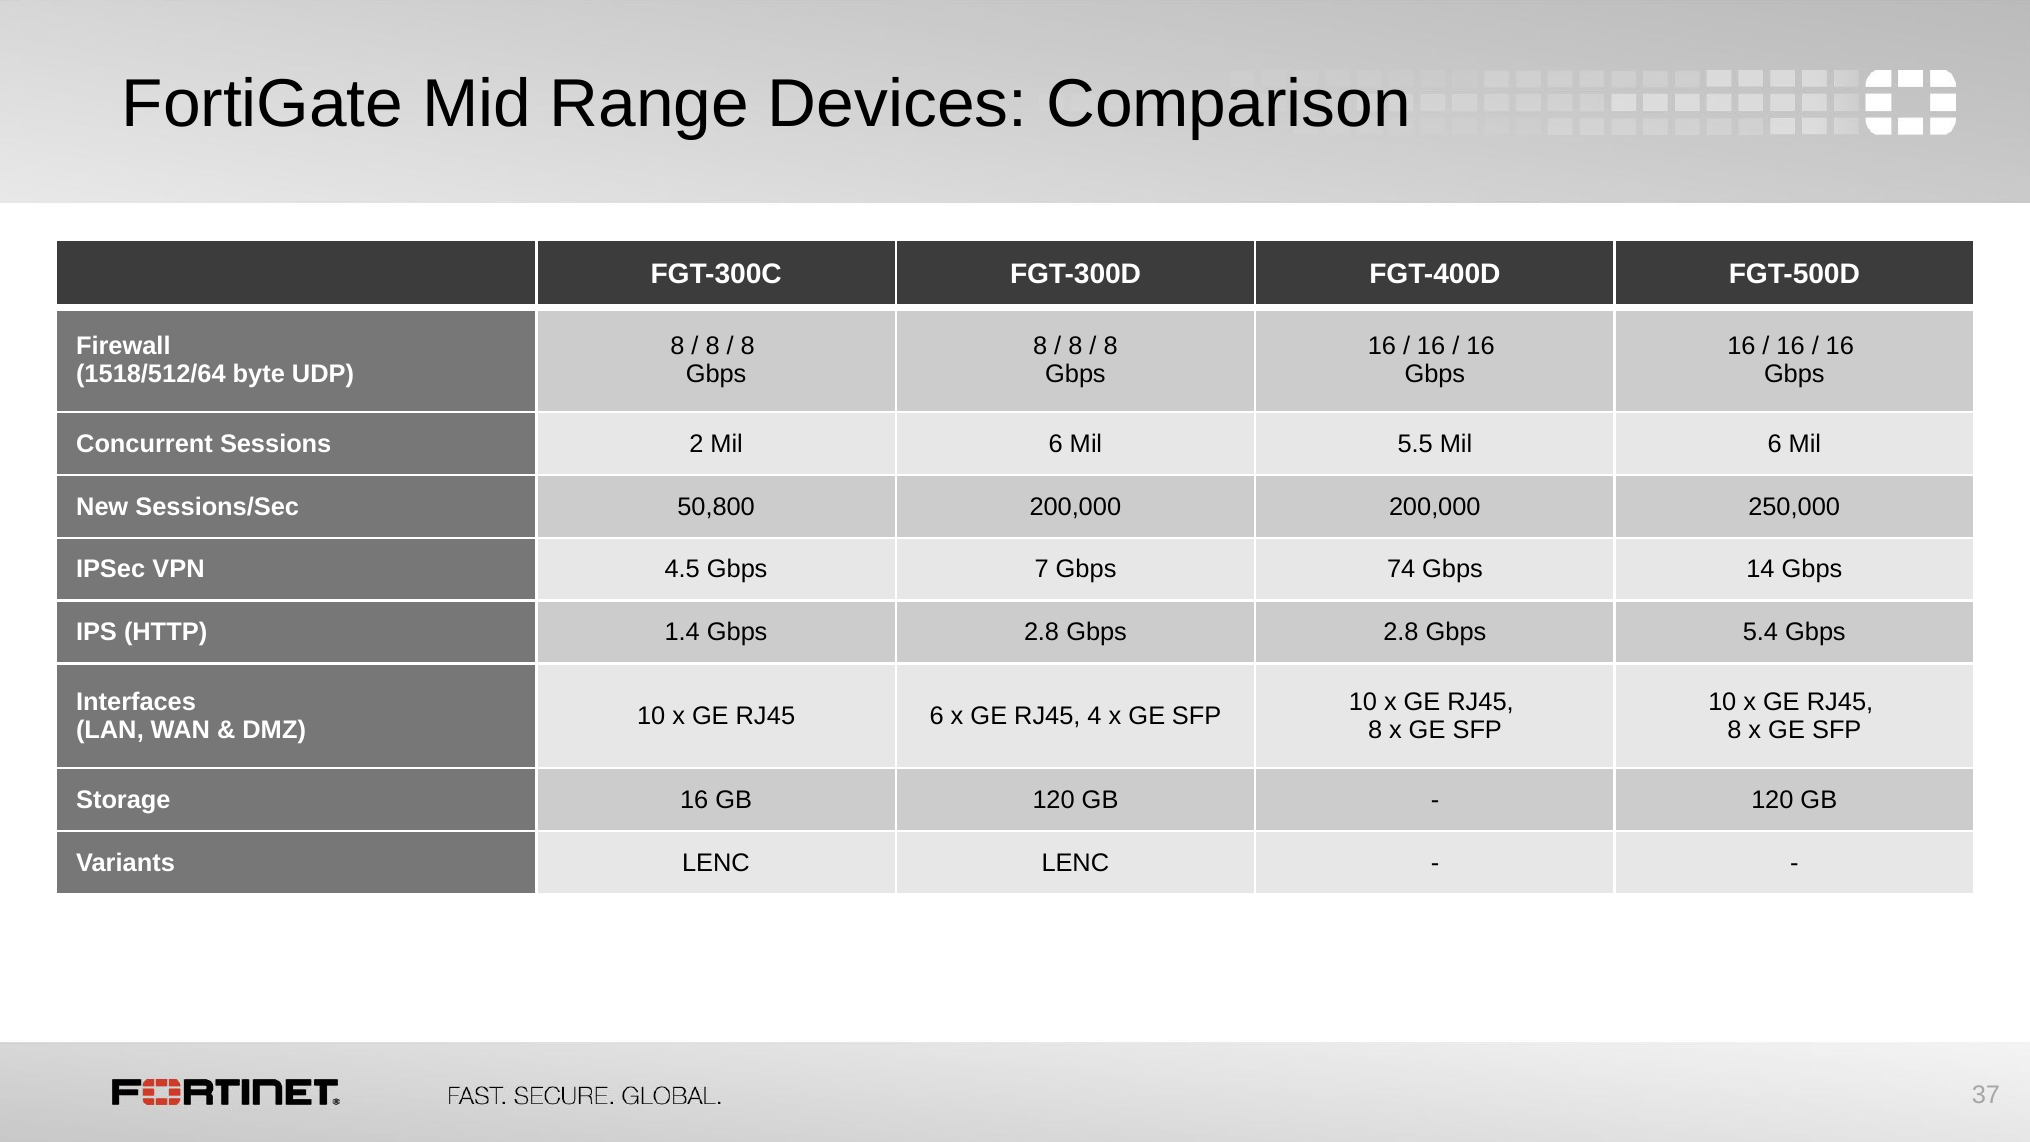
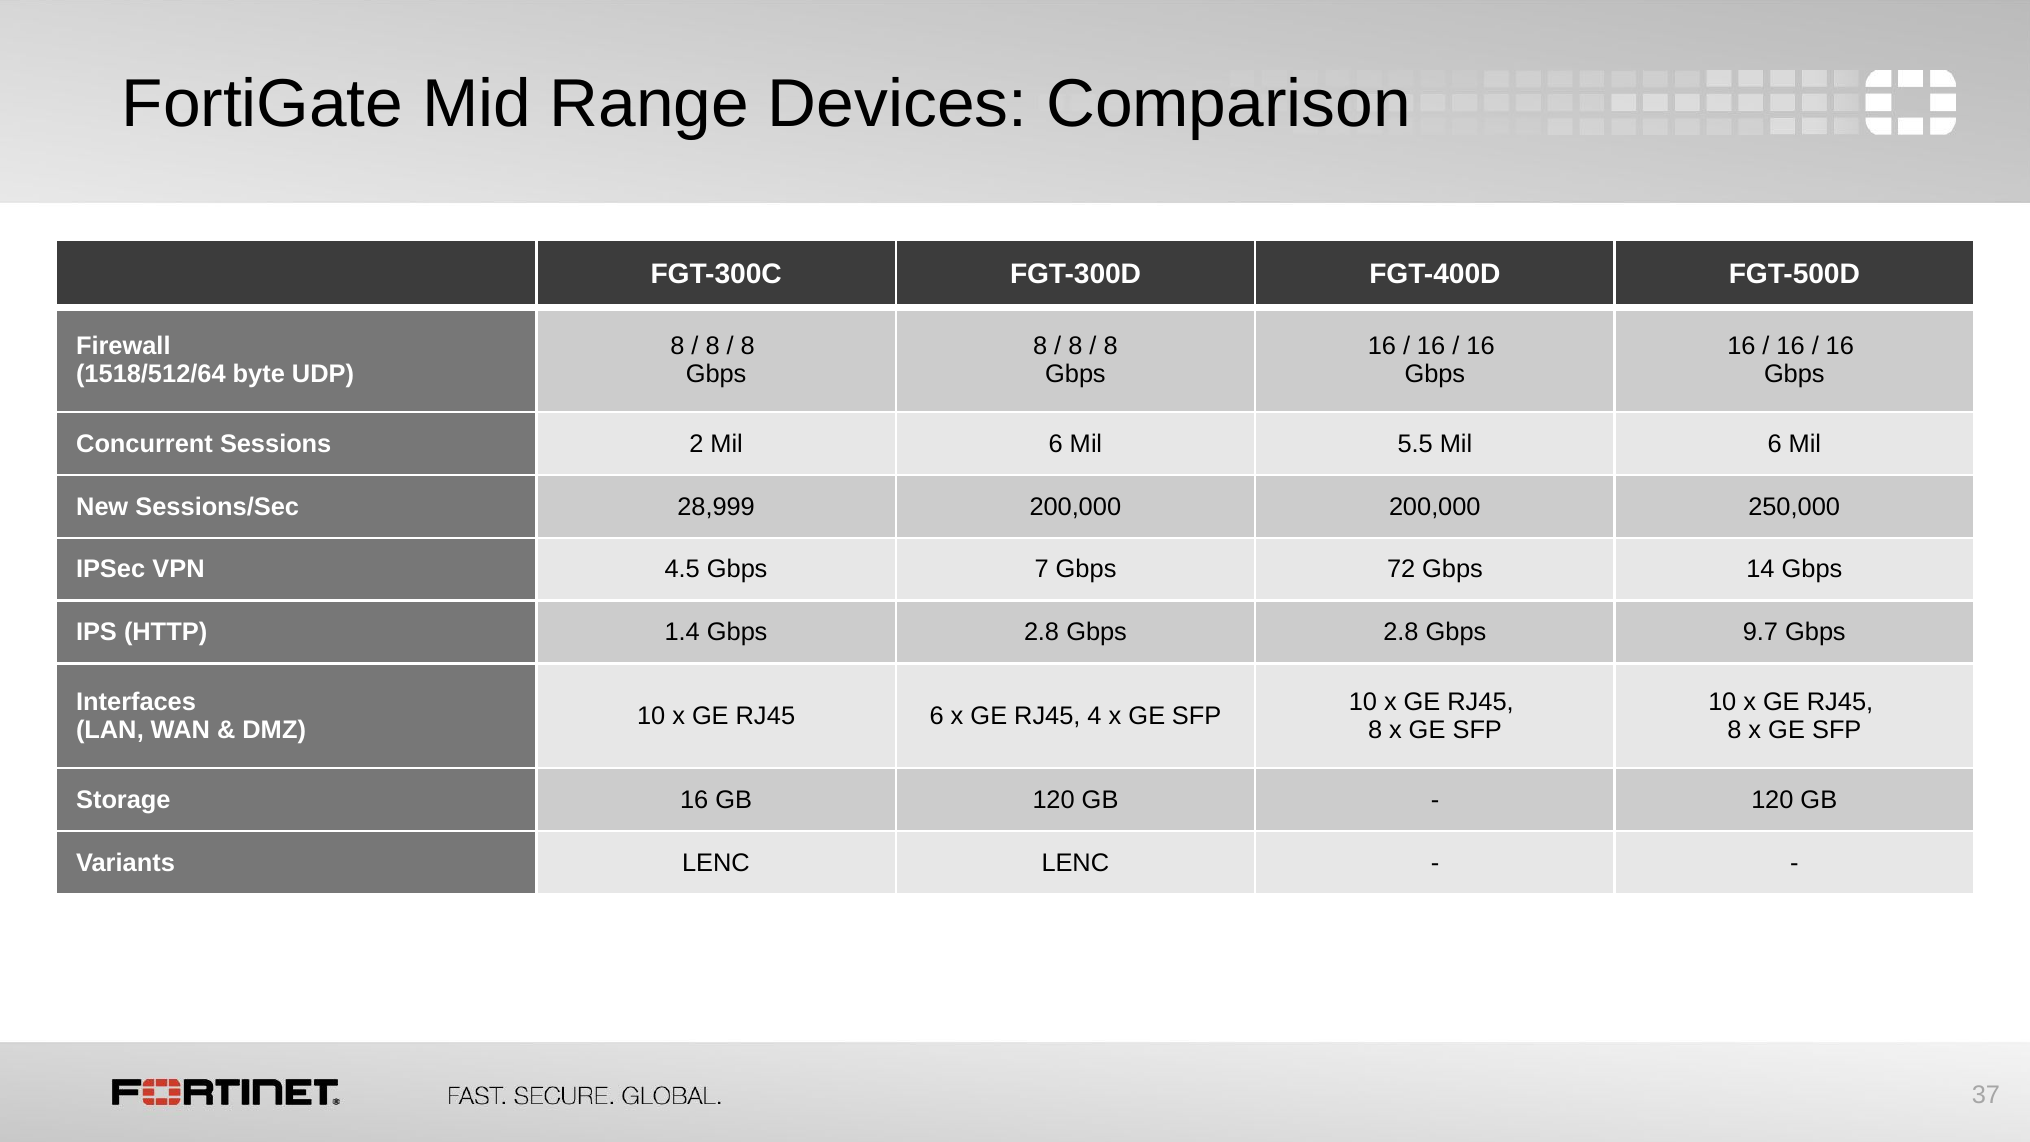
50,800: 50,800 -> 28,999
74: 74 -> 72
5.4: 5.4 -> 9.7
